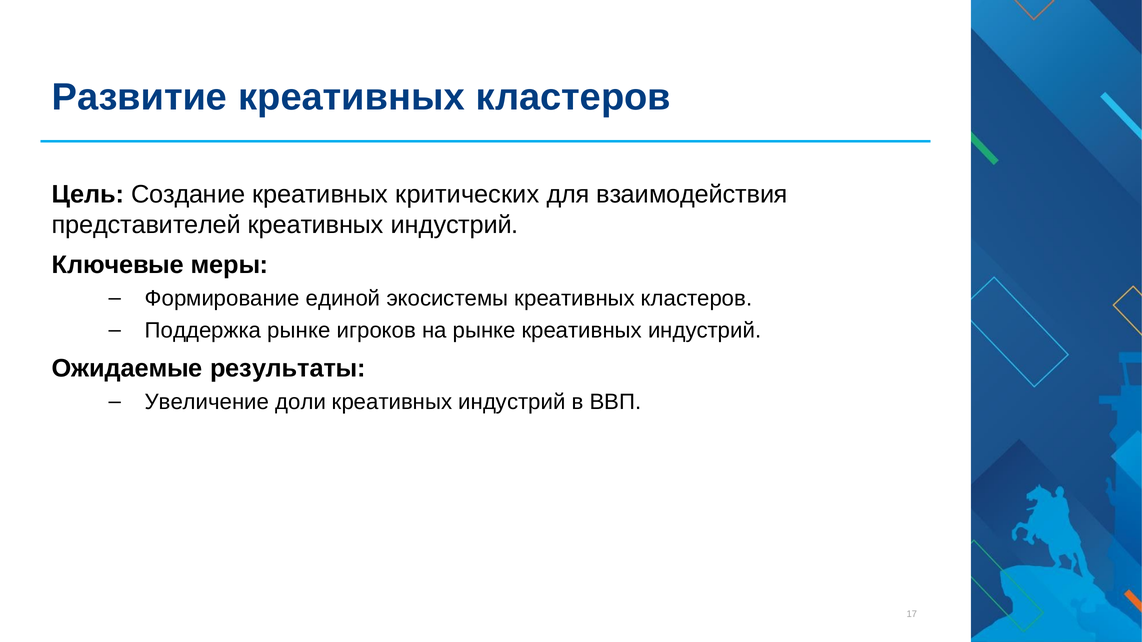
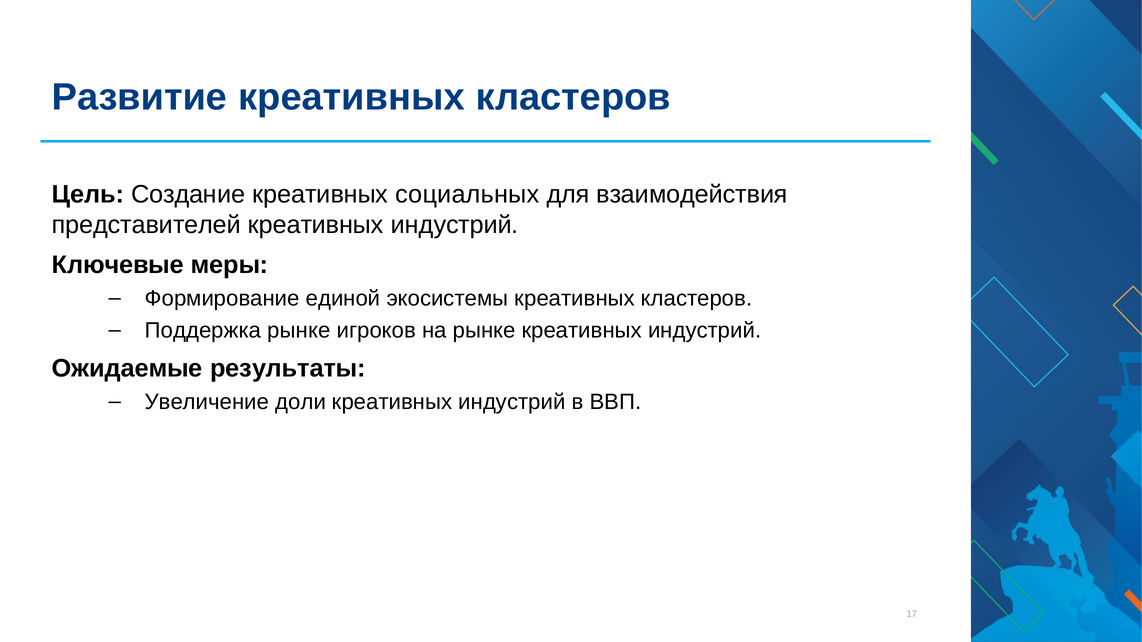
критических: критических -> социальных
